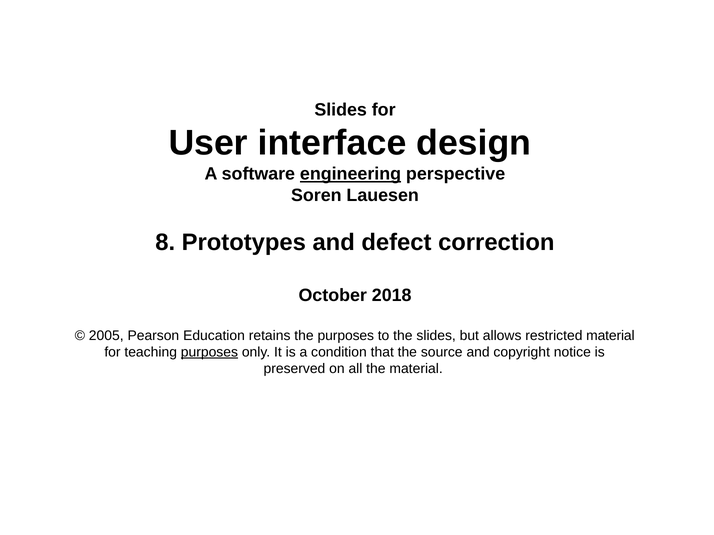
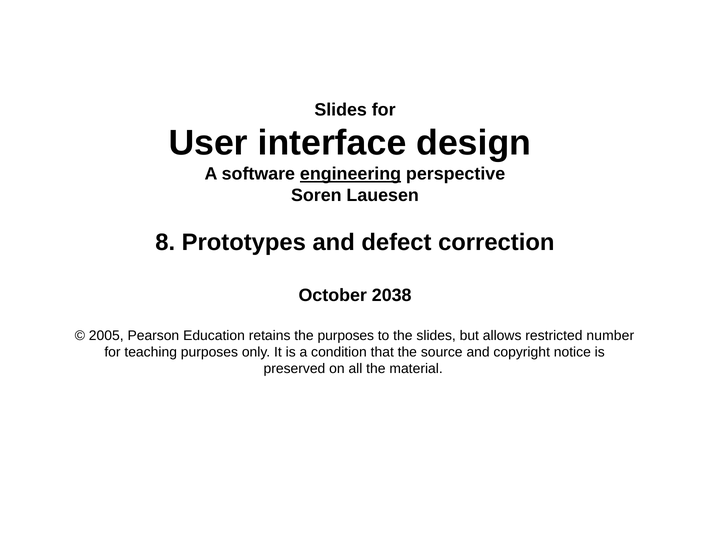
2018: 2018 -> 2038
restricted material: material -> number
purposes at (209, 352) underline: present -> none
